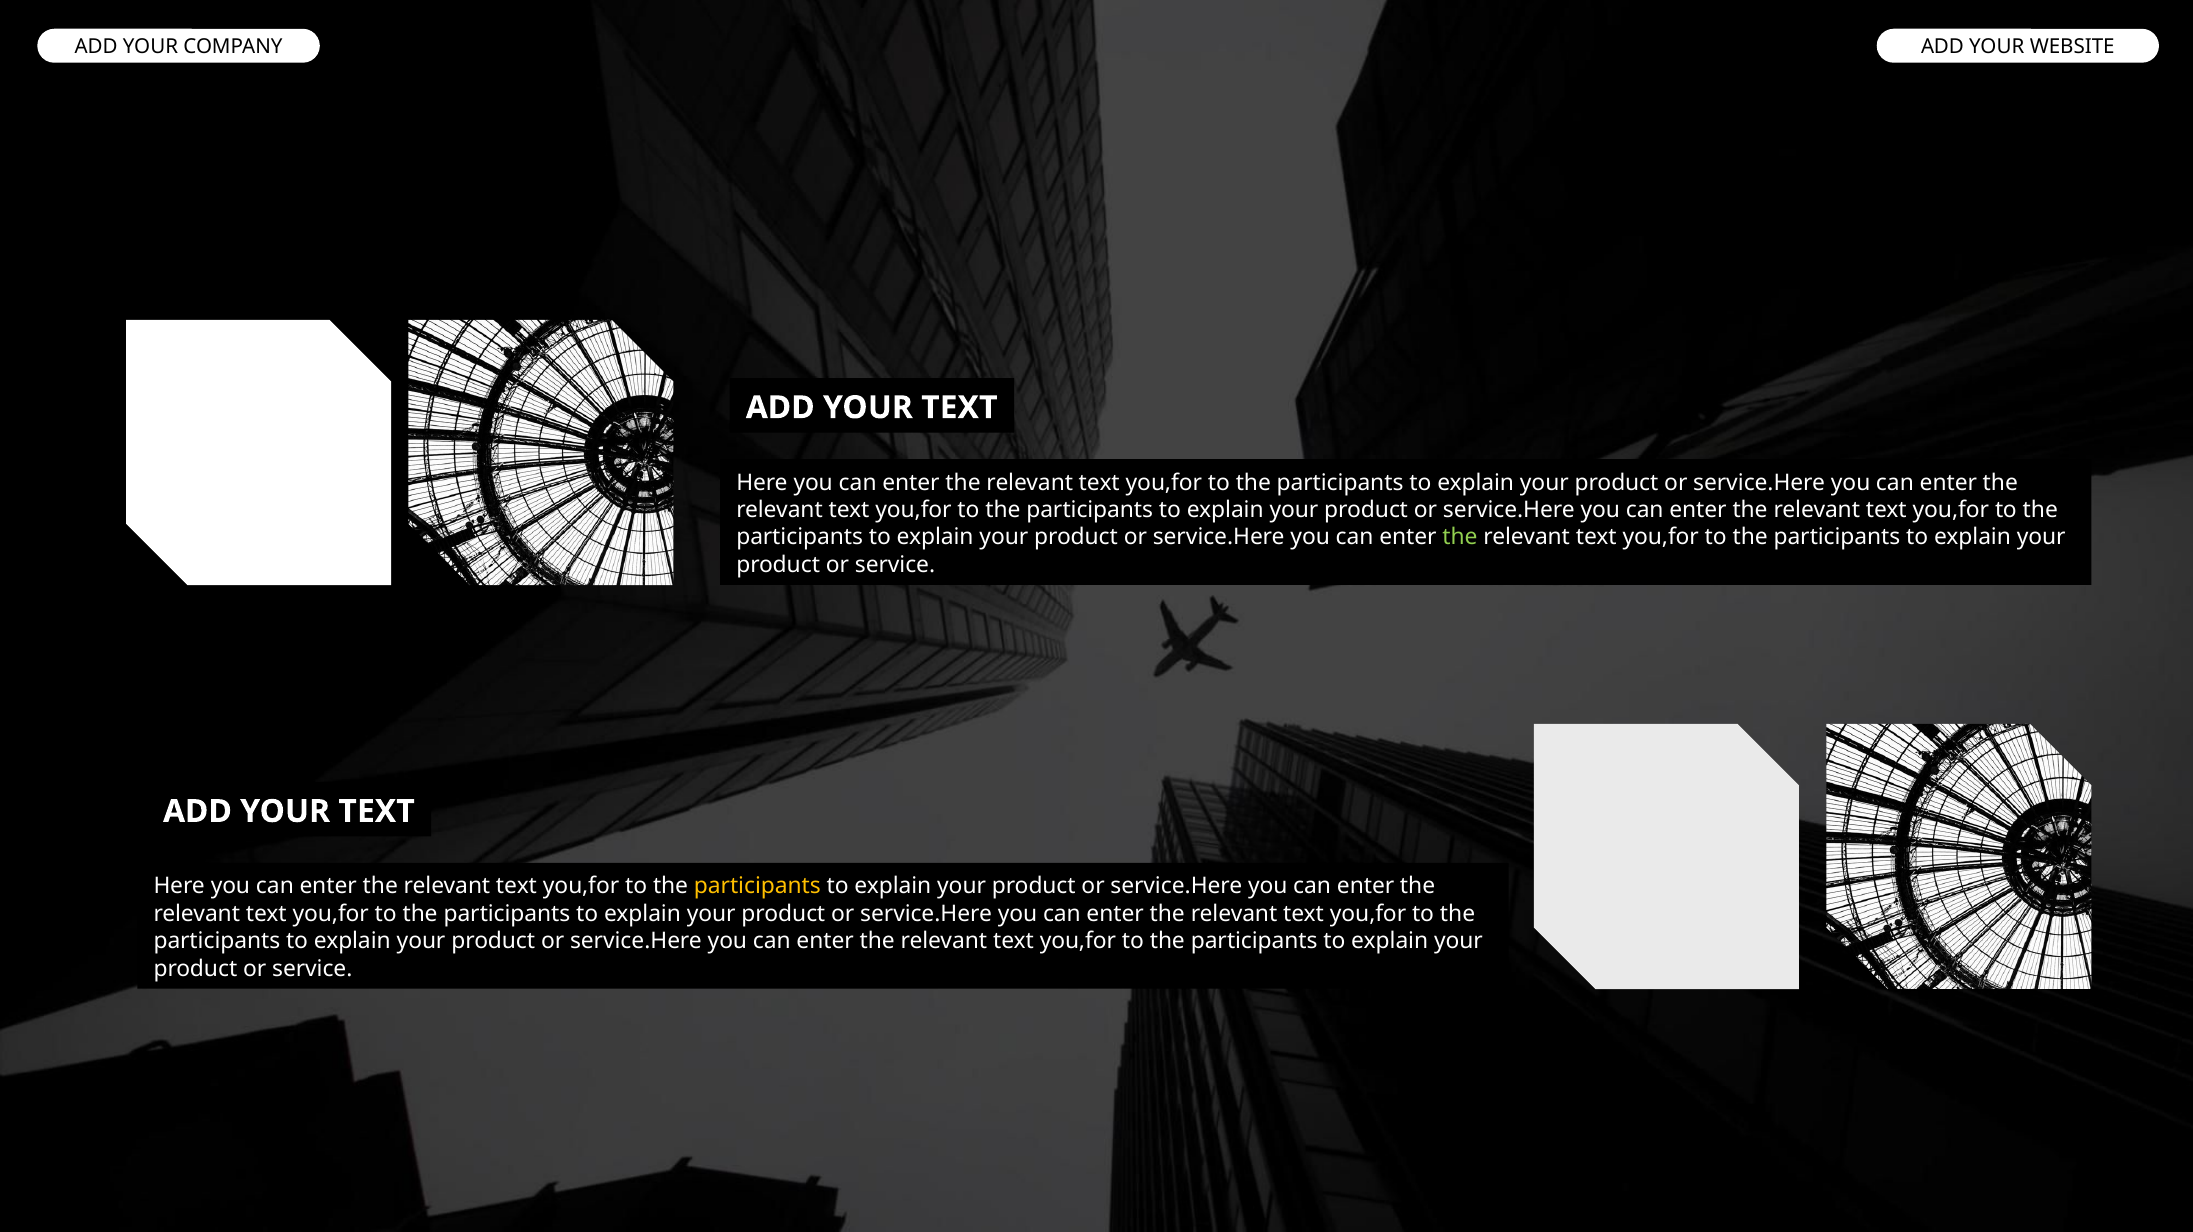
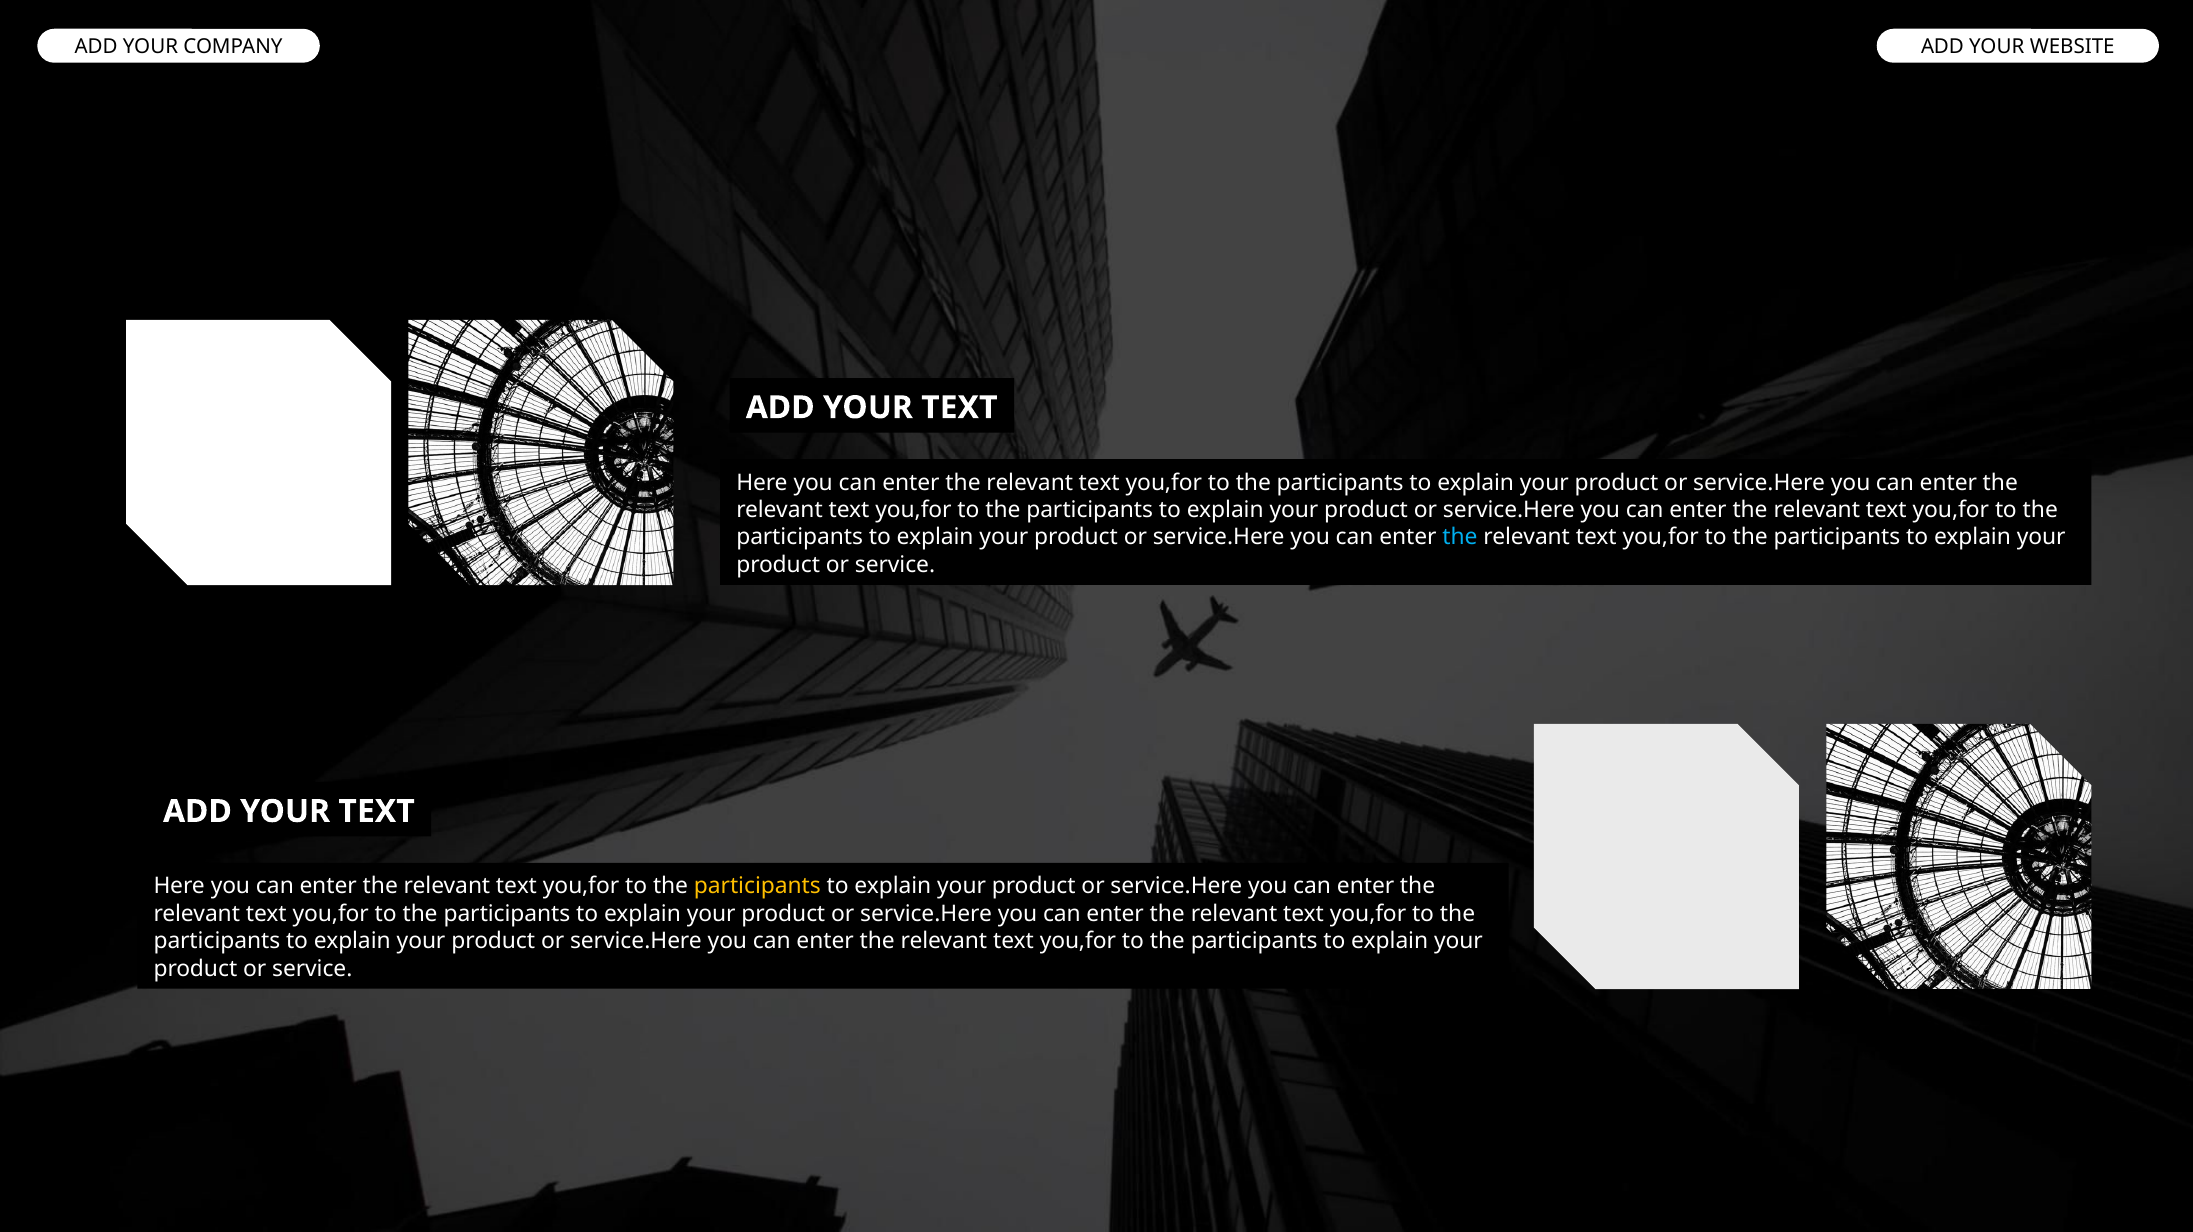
the at (1460, 537) colour: light green -> light blue
